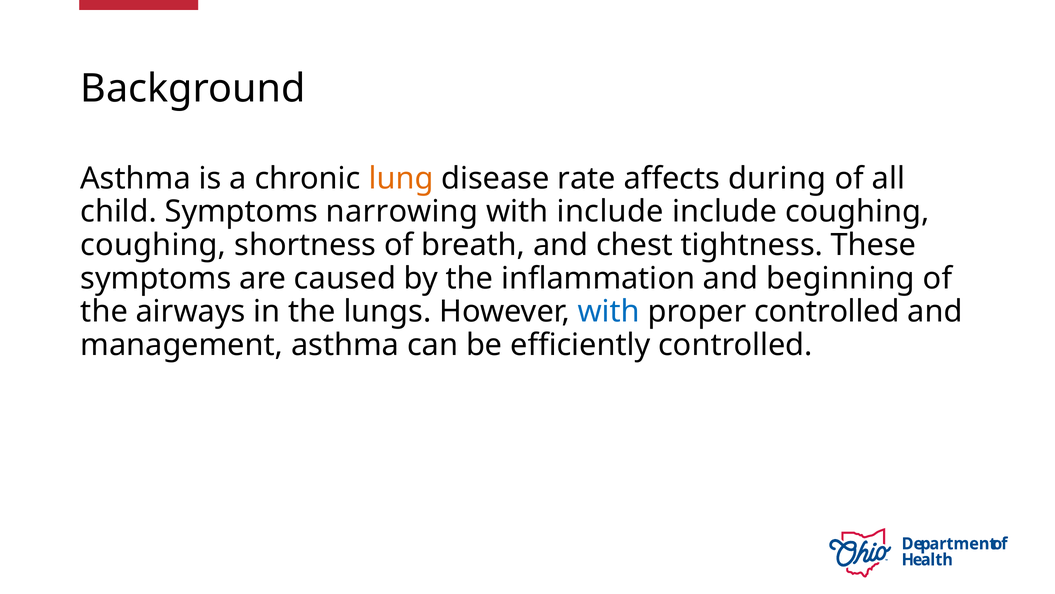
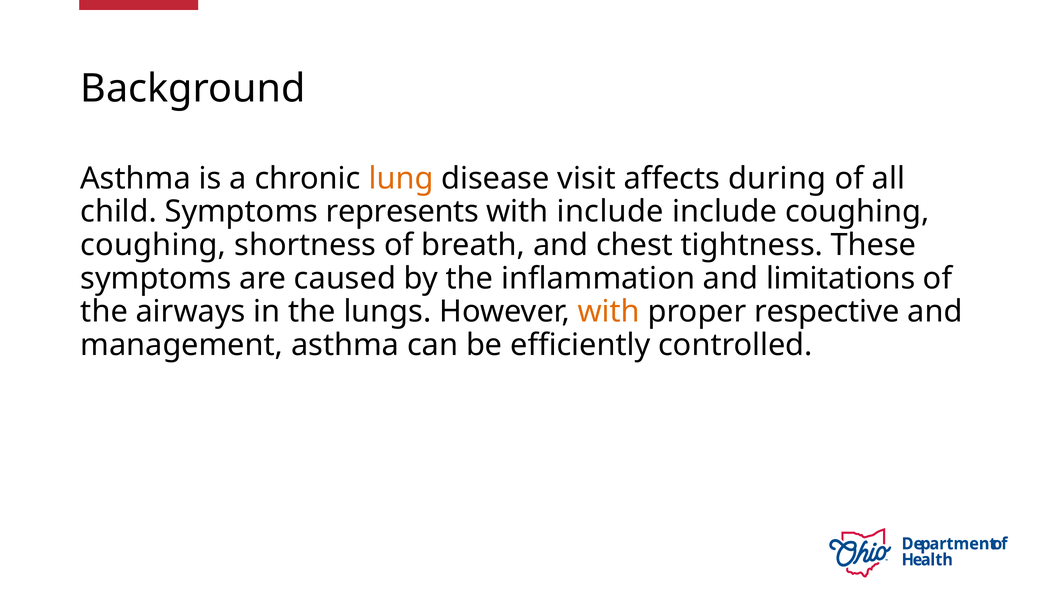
rate: rate -> visit
narrowing: narrowing -> represents
beginning: beginning -> limitations
with at (609, 311) colour: blue -> orange
proper controlled: controlled -> respective
